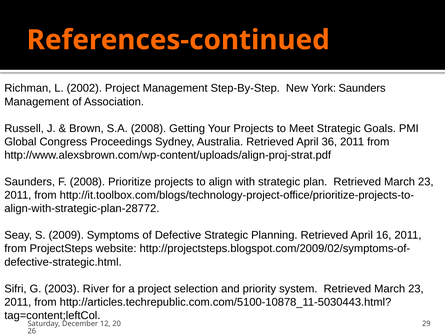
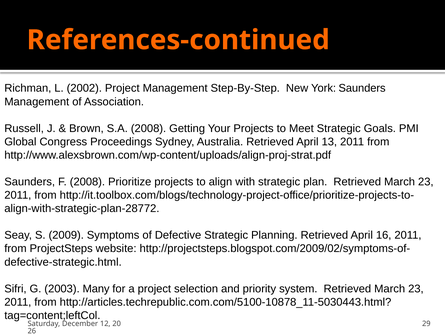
36: 36 -> 13
River: River -> Many
